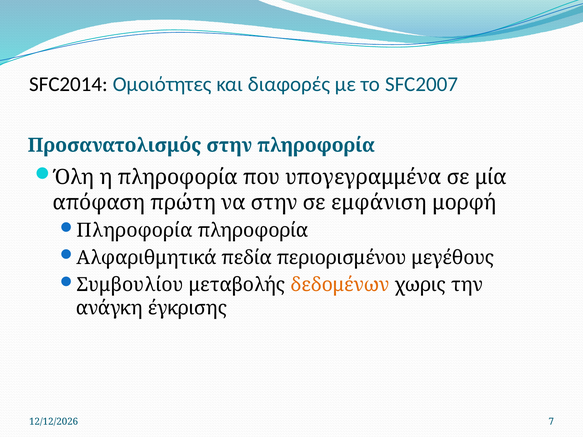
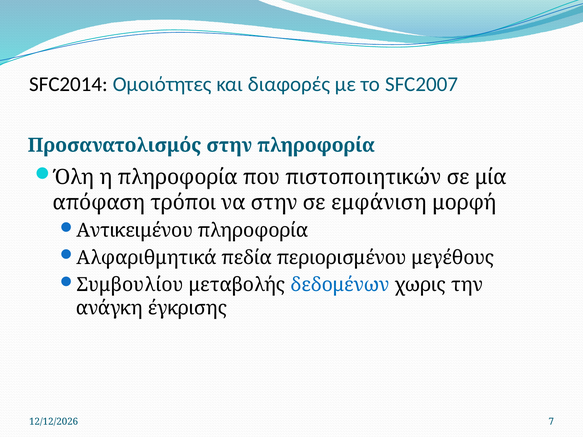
υπογεγραμμένα: υπογεγραμμένα -> πιστοποιητικών
πρώτη: πρώτη -> τρόποι
Πληροφορία at (135, 231): Πληροφορία -> Αντικειμένου
δεδομένων colour: orange -> blue
